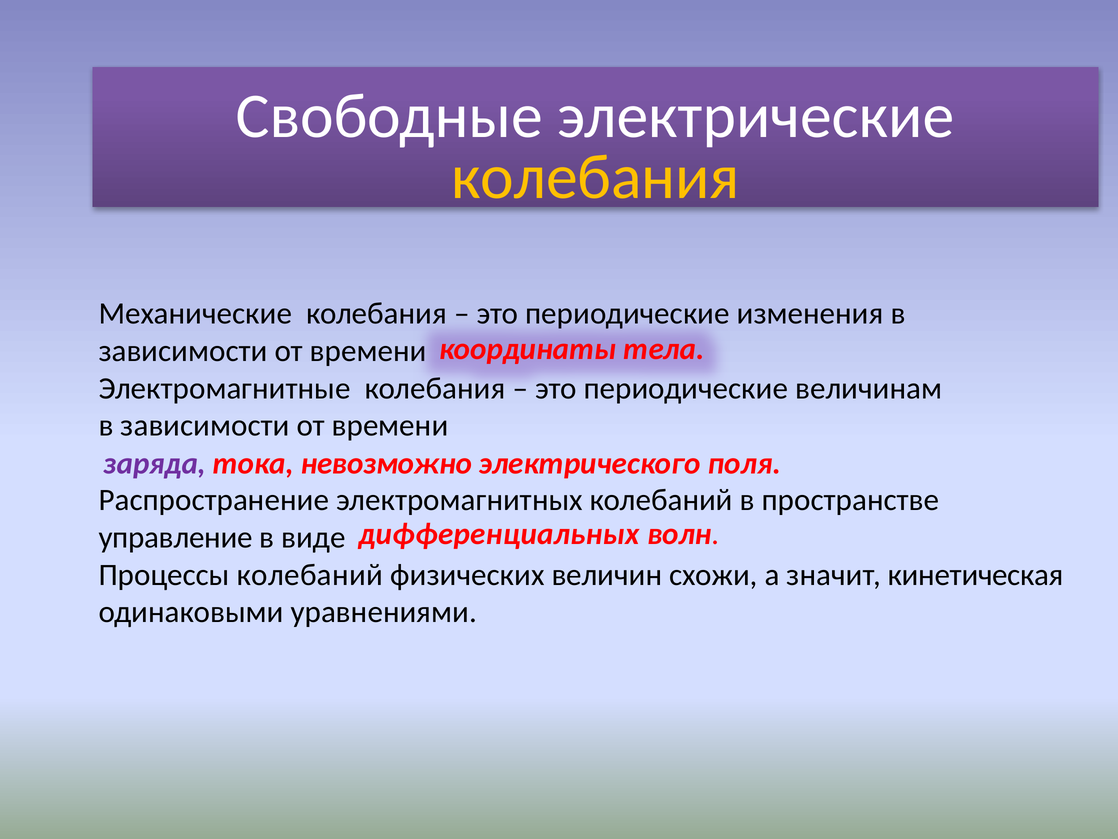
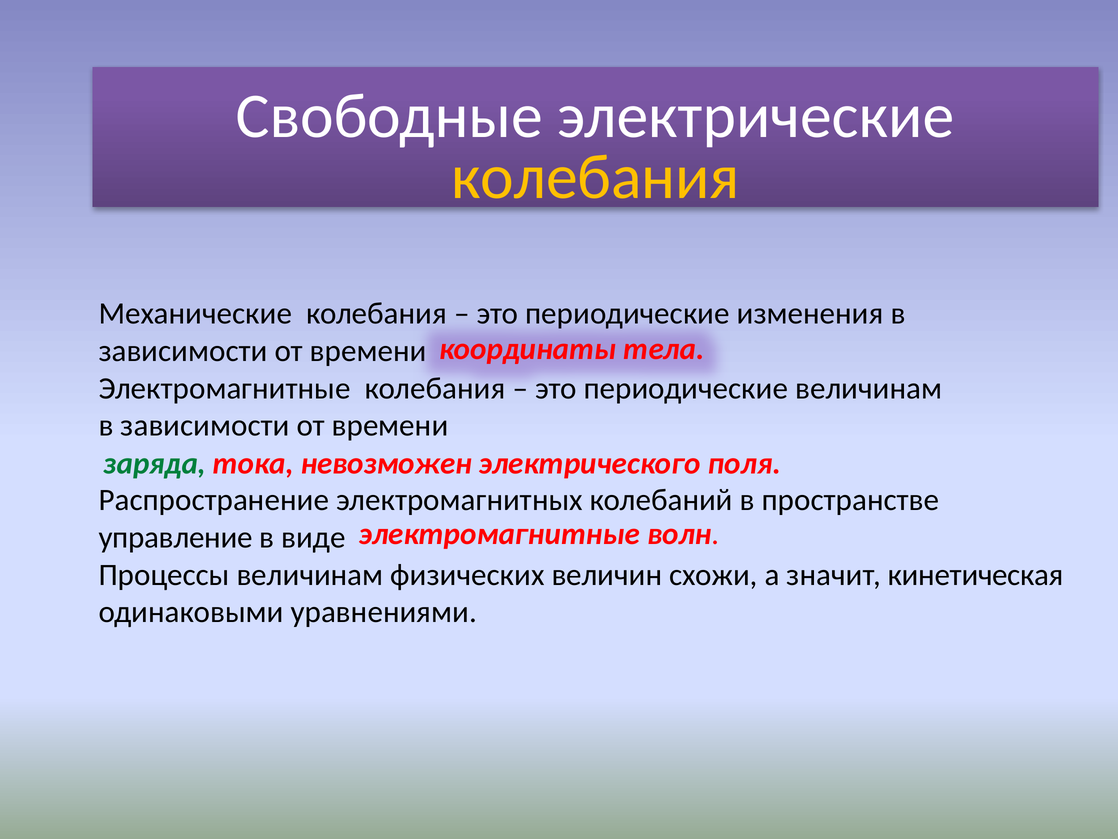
заряда colour: purple -> green
невозможно: невозможно -> невозможен
дифференциальных at (499, 534): дифференциальных -> электромагнитные
Процессы колебаний: колебаний -> величинам
